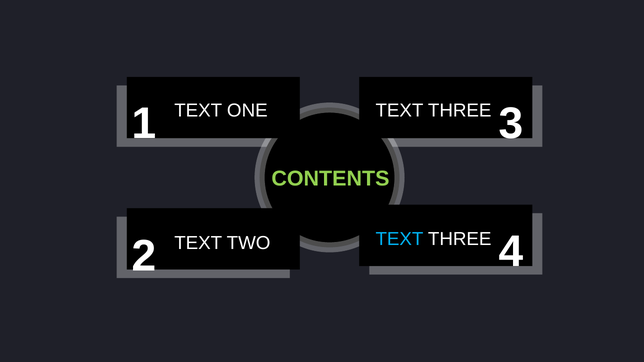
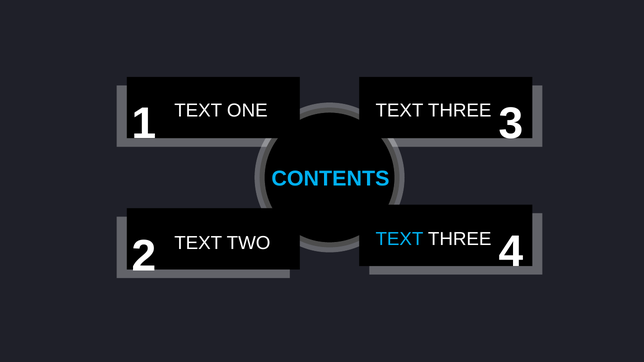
CONTENTS colour: light green -> light blue
